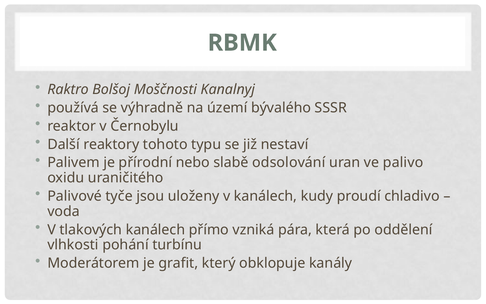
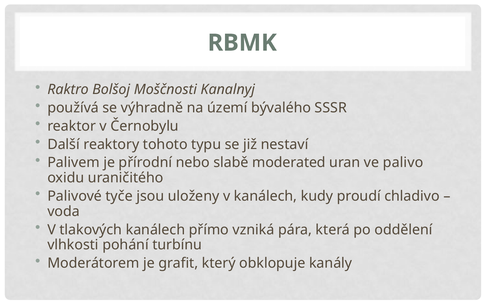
odsolování: odsolování -> moderated
